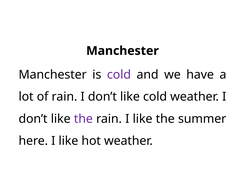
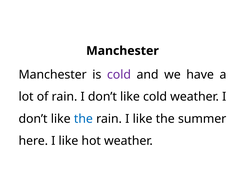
the at (83, 119) colour: purple -> blue
